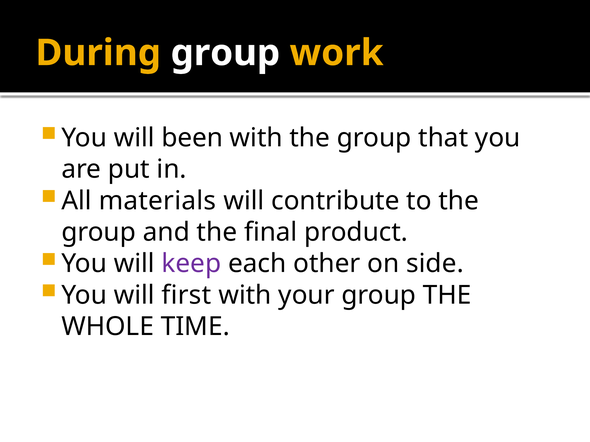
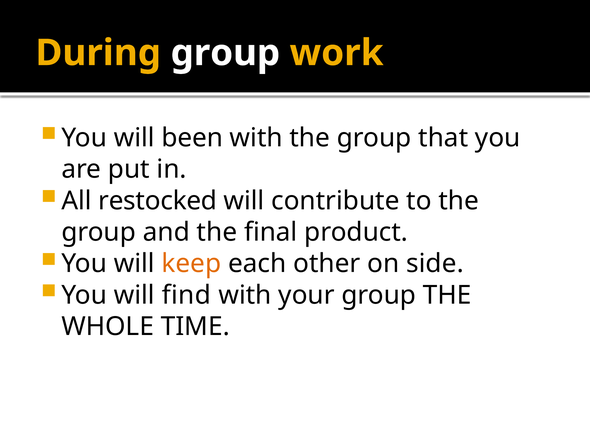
materials: materials -> restocked
keep colour: purple -> orange
first: first -> find
